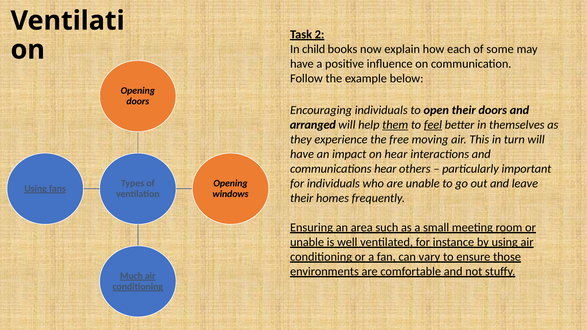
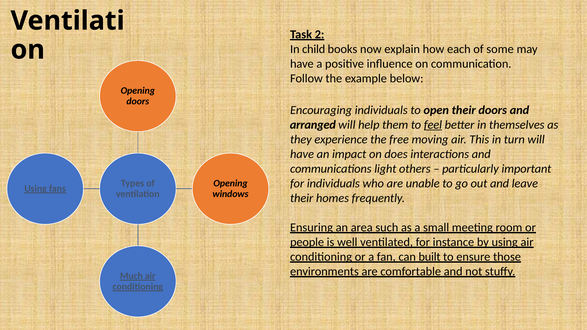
them underline: present -> none
on hear: hear -> does
communications hear: hear -> light
unable at (307, 242): unable -> people
vary: vary -> built
